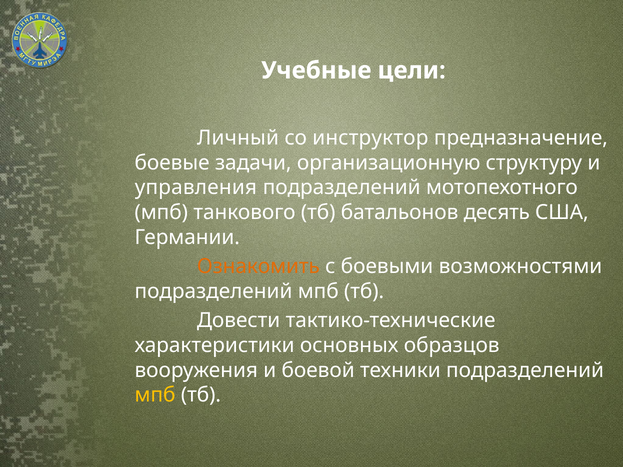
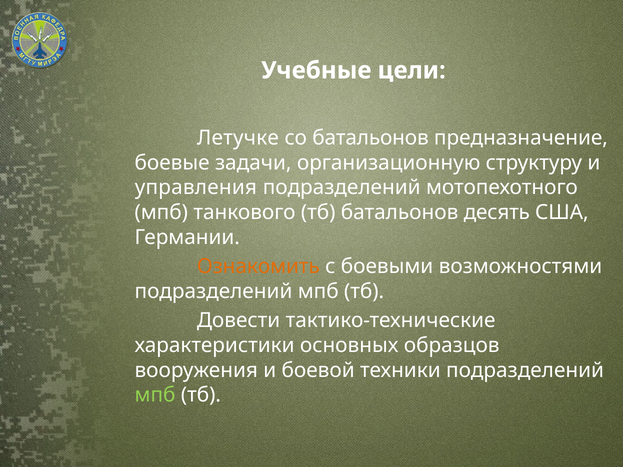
Личный: Личный -> Летучке
со инструктор: инструктор -> батальонов
мпб at (155, 395) colour: yellow -> light green
